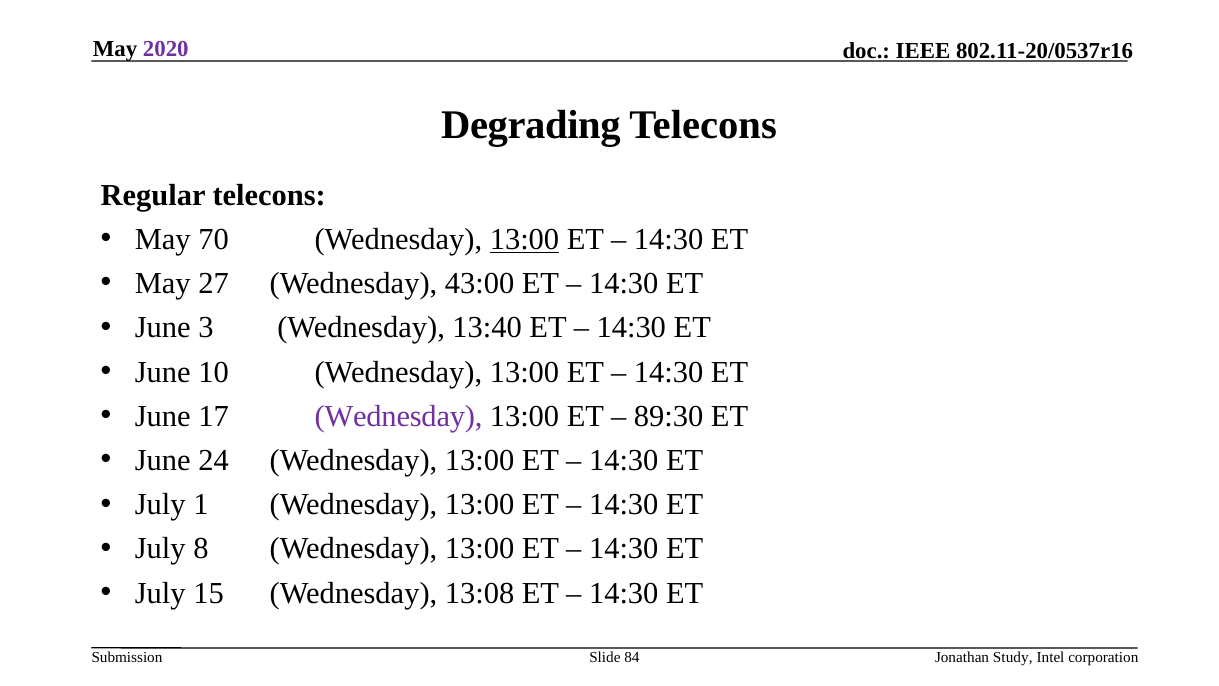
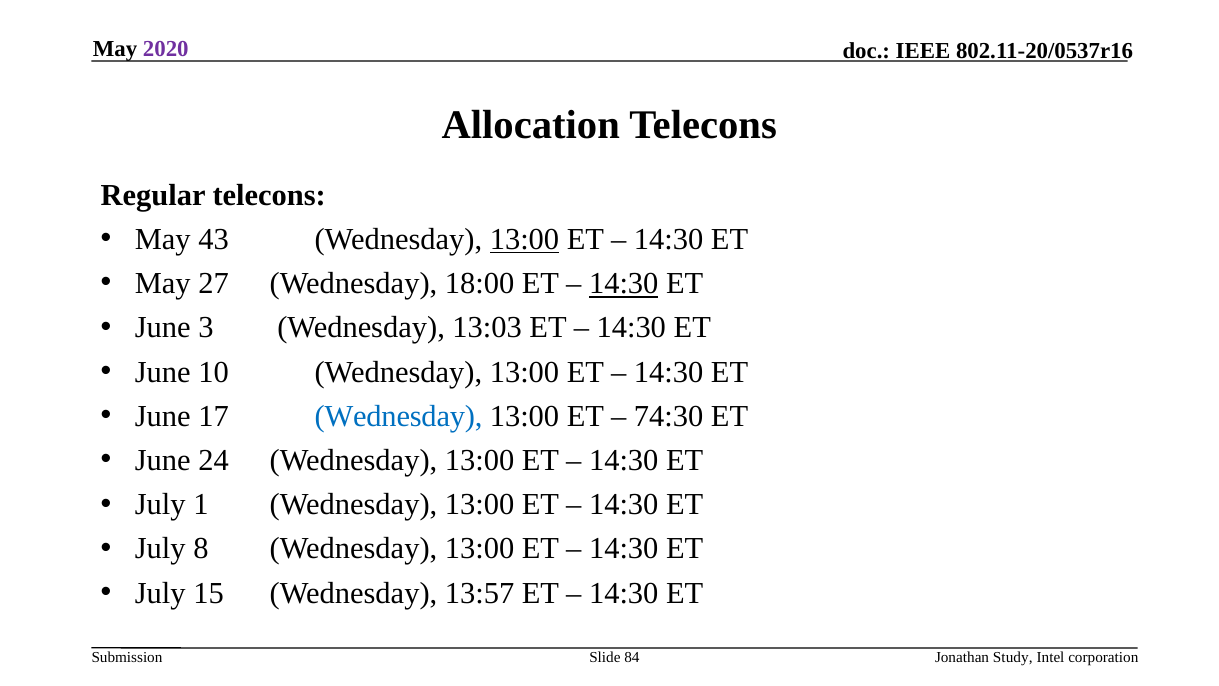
Degrading: Degrading -> Allocation
70: 70 -> 43
43:00: 43:00 -> 18:00
14:30 at (624, 283) underline: none -> present
13:40: 13:40 -> 13:03
Wednesday at (399, 416) colour: purple -> blue
89:30: 89:30 -> 74:30
13:08: 13:08 -> 13:57
